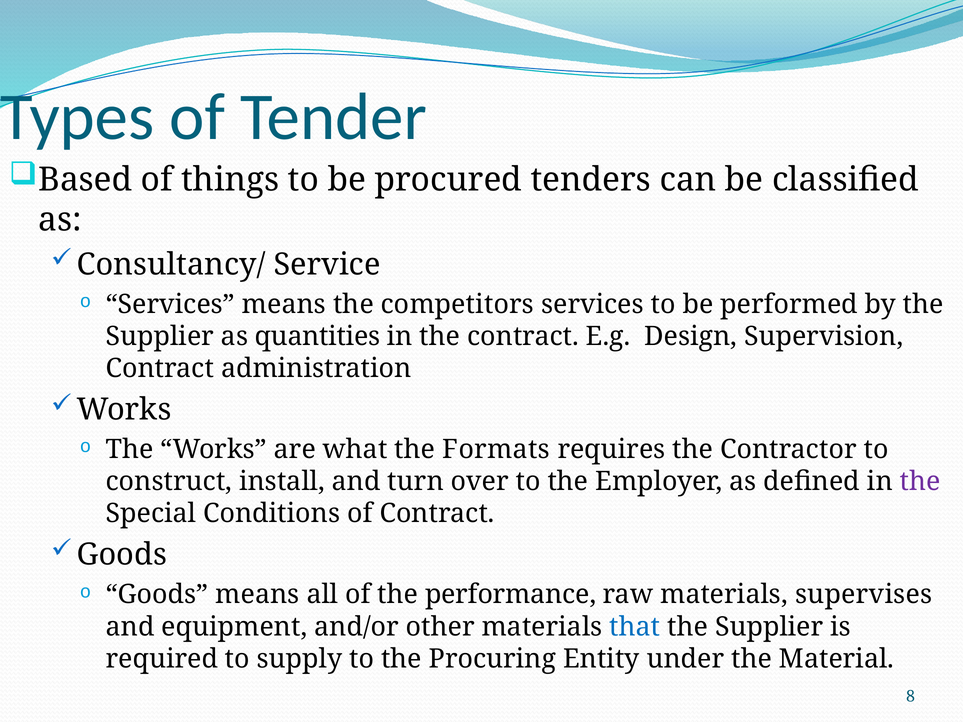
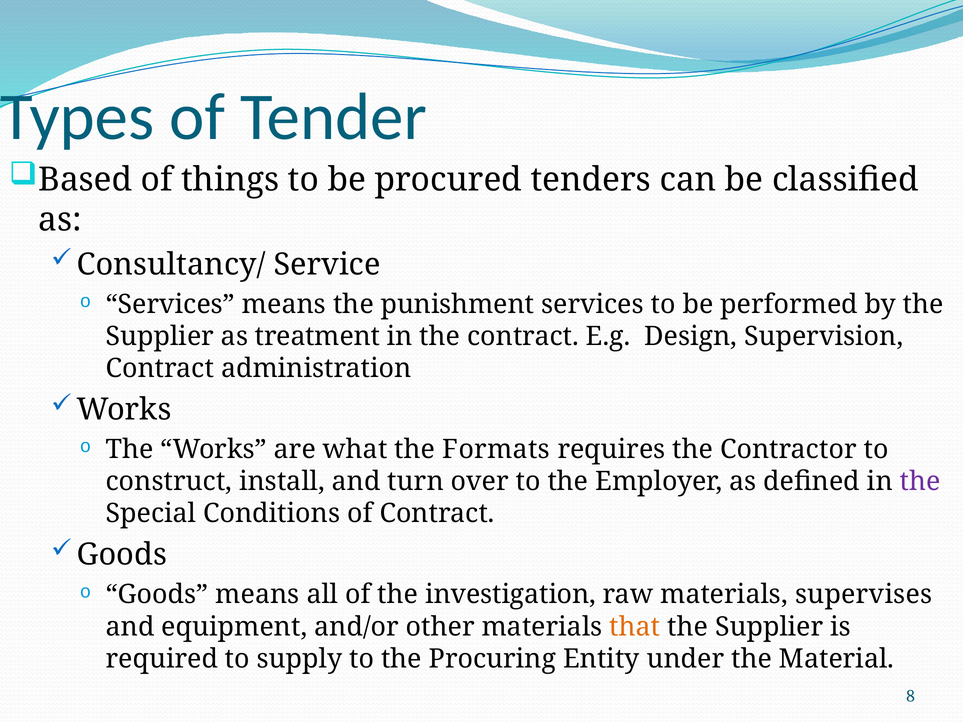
competitors: competitors -> punishment
quantities: quantities -> treatment
performance: performance -> investigation
that colour: blue -> orange
